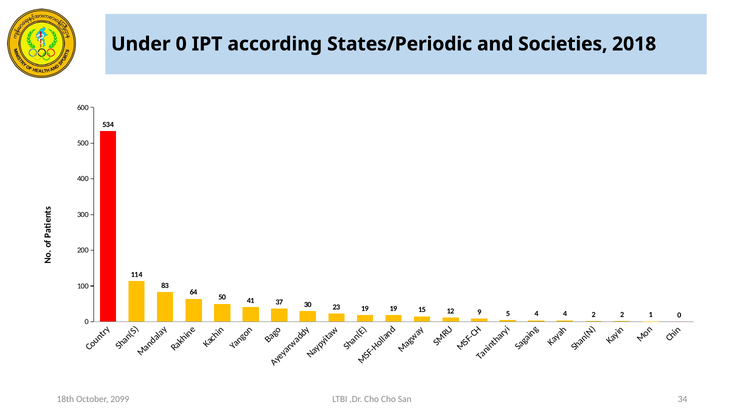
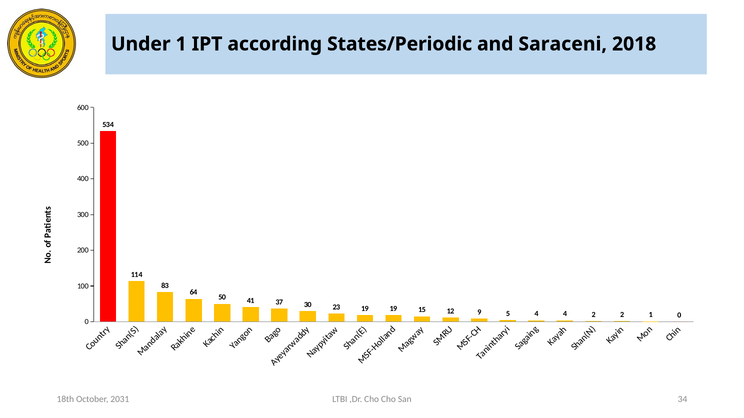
Under 0: 0 -> 1
Societies: Societies -> Saraceni
2099: 2099 -> 2031
